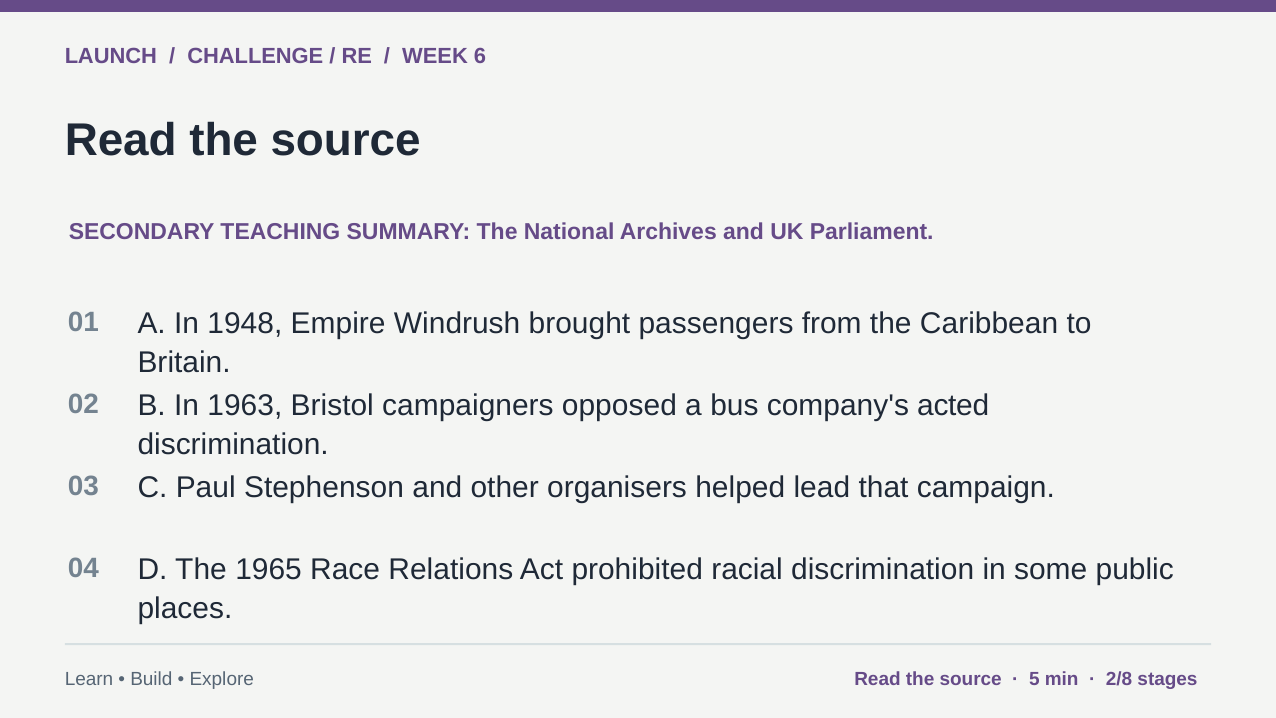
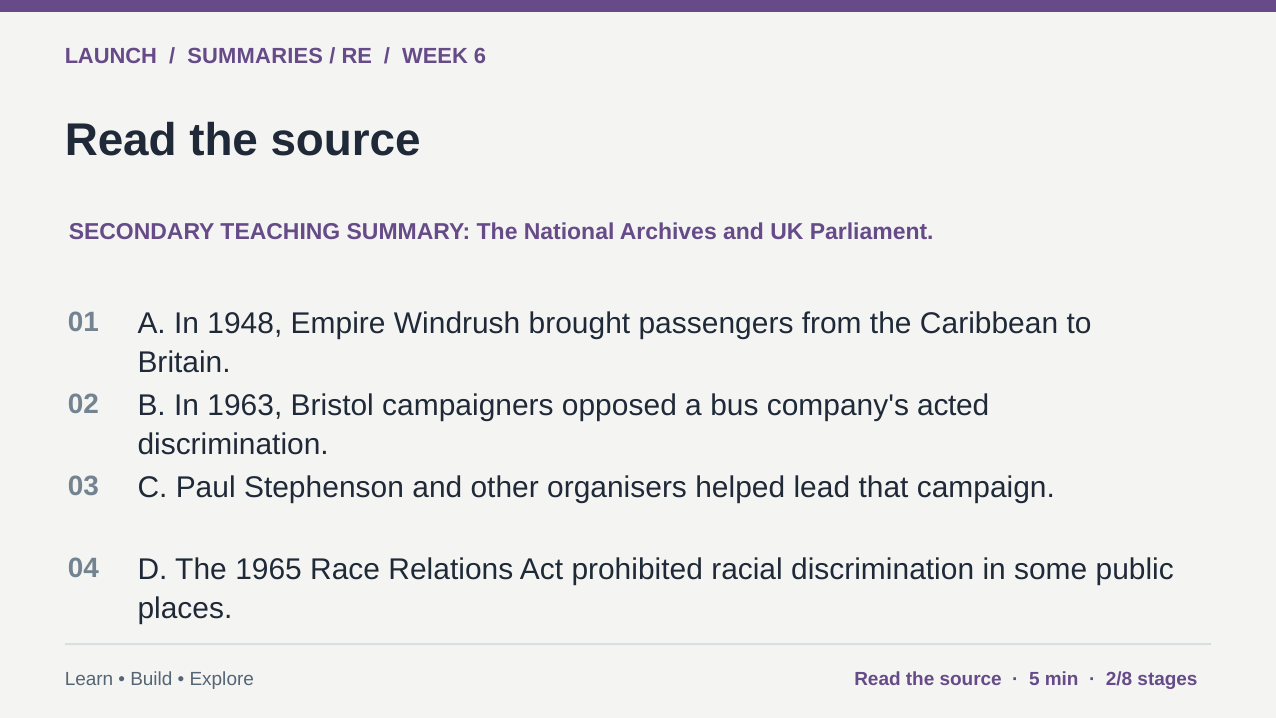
CHALLENGE: CHALLENGE -> SUMMARIES
